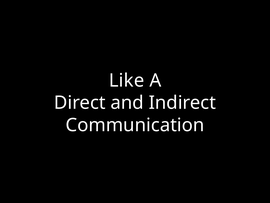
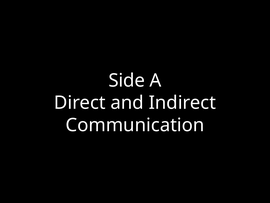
Like: Like -> Side
